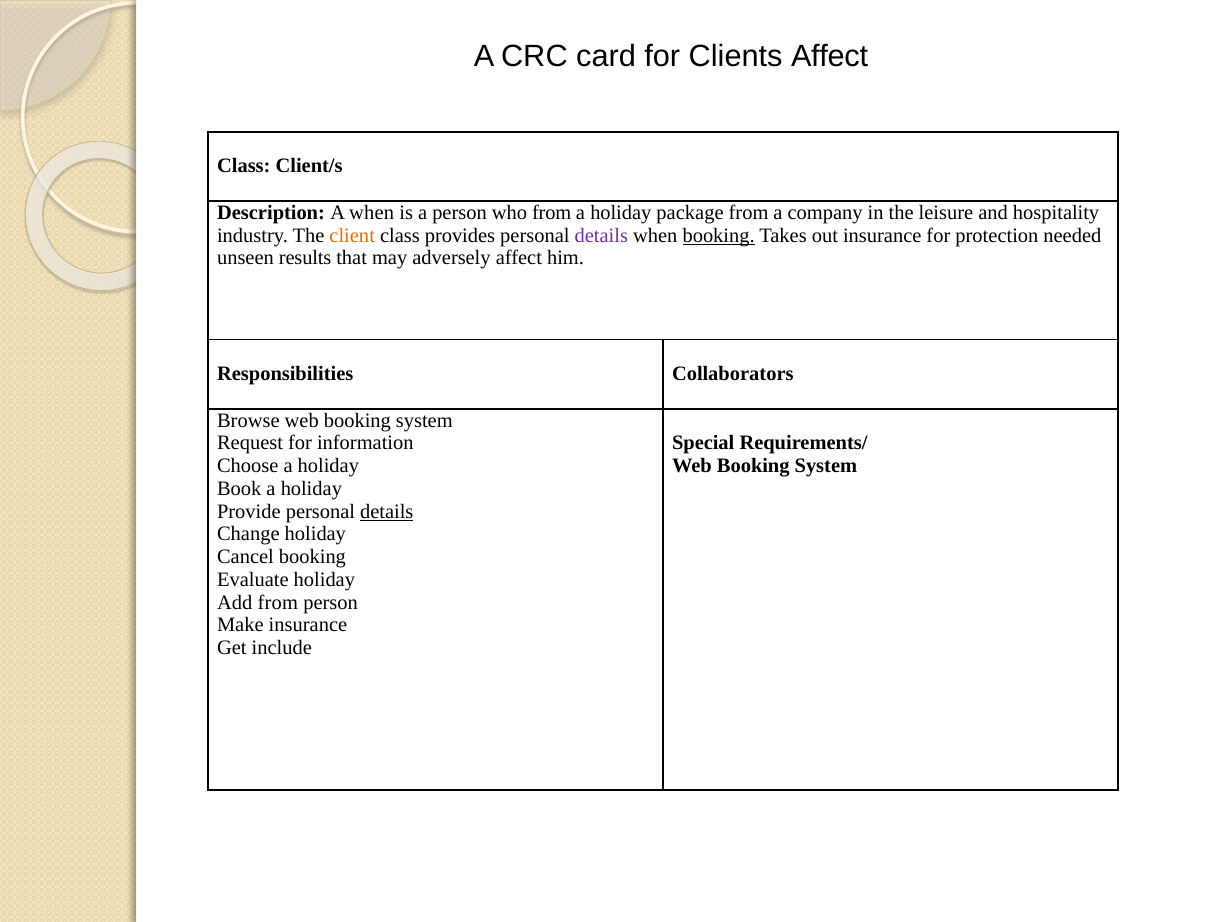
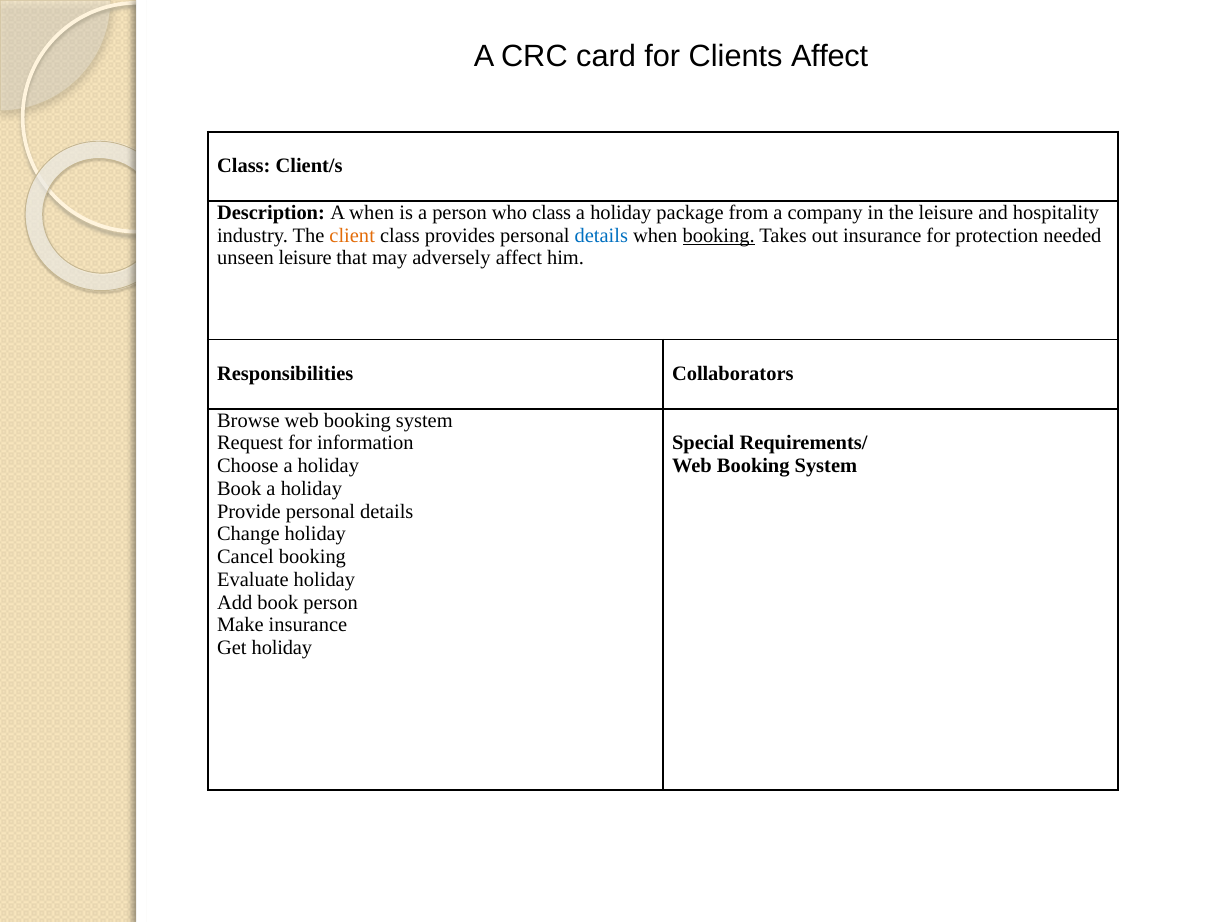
who from: from -> class
details at (601, 235) colour: purple -> blue
unseen results: results -> leisure
details at (387, 511) underline: present -> none
Add from: from -> book
Get include: include -> holiday
